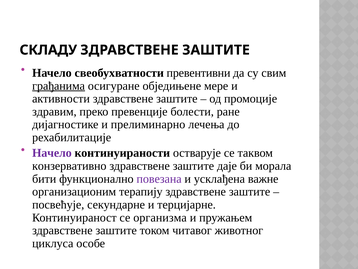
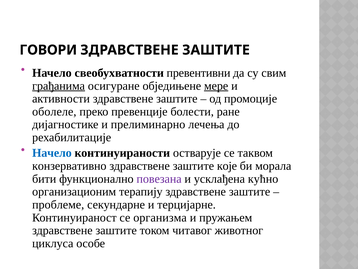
СКЛАДУ: СКЛАДУ -> ГОВОРИ
мере underline: none -> present
здравим: здравим -> оболеле
Начело at (52, 153) colour: purple -> blue
даје: даје -> које
важне: важне -> кућно
посвећује: посвећује -> проблеме
